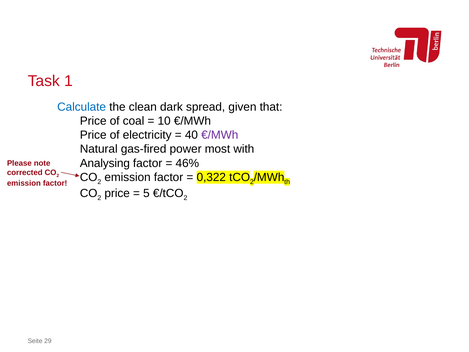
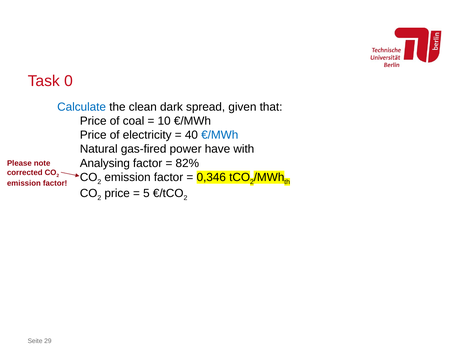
1: 1 -> 0
€/MWh at (220, 135) colour: purple -> blue
most: most -> have
46%: 46% -> 82%
0,322: 0,322 -> 0,346
